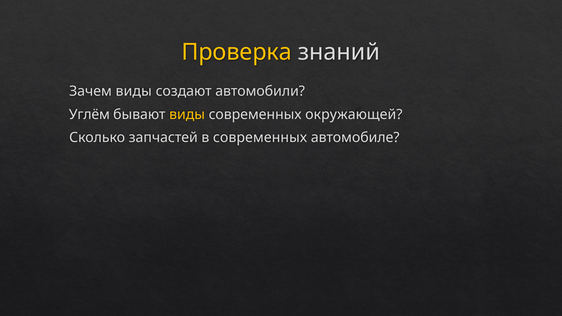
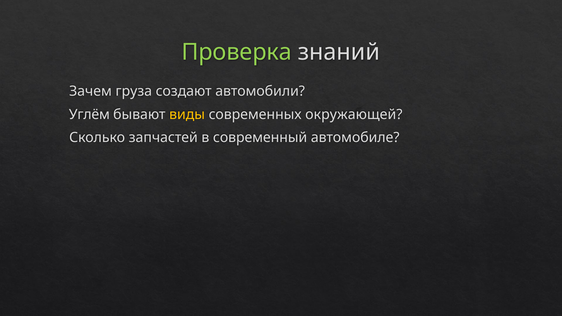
Проверка colour: yellow -> light green
Зачем виды: виды -> груза
в современных: современных -> современный
